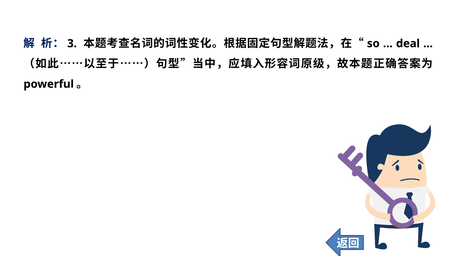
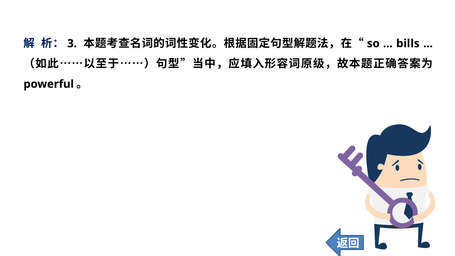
deal: deal -> bills
